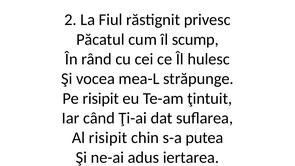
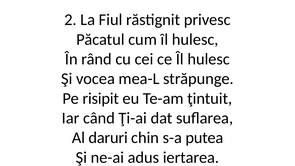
cum îl scump: scump -> hulesc
Al risipit: risipit -> daruri
